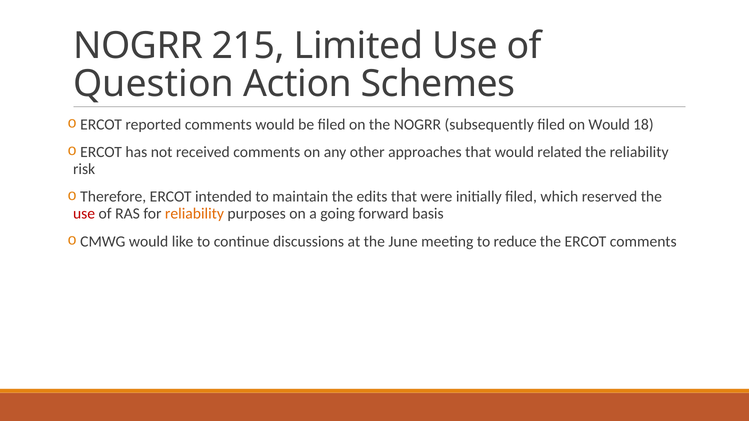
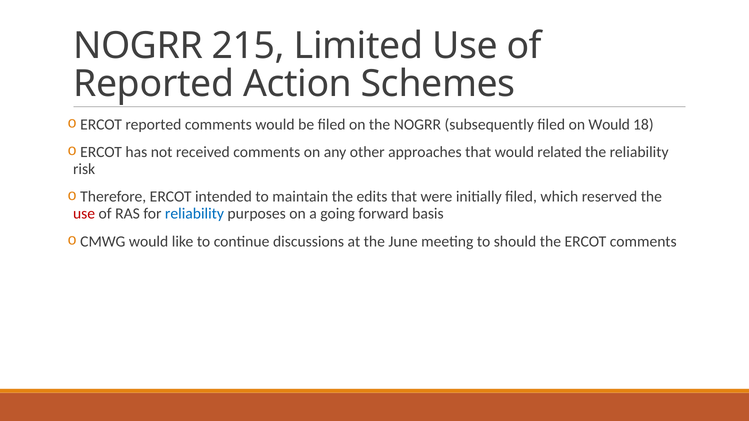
Question at (154, 84): Question -> Reported
reliability at (194, 214) colour: orange -> blue
reduce: reduce -> should
